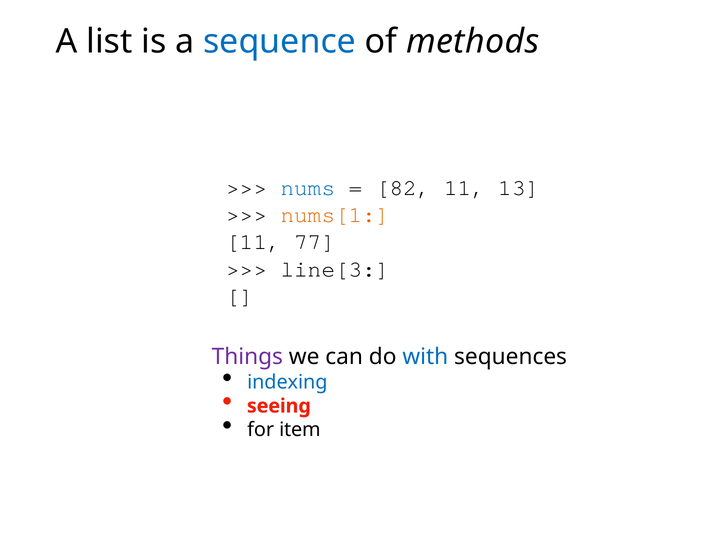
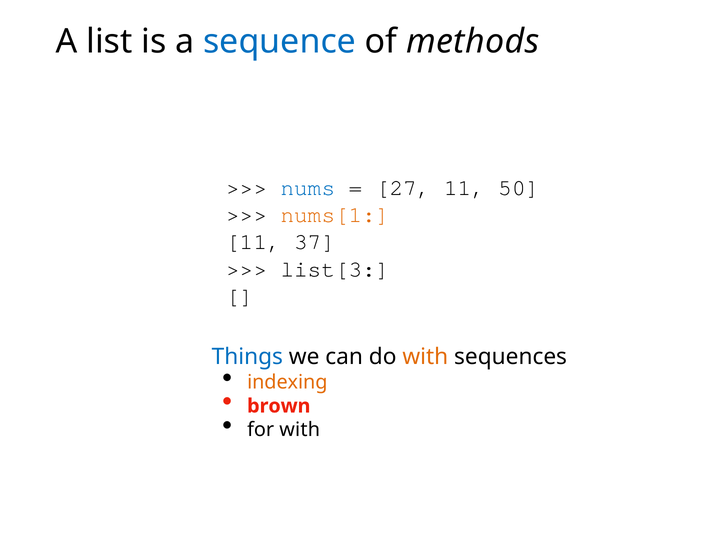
82: 82 -> 27
13: 13 -> 50
77: 77 -> 37
line[3: line[3 -> list[3
Things colour: purple -> blue
with at (425, 357) colour: blue -> orange
indexing colour: blue -> orange
seeing: seeing -> brown
for item: item -> with
